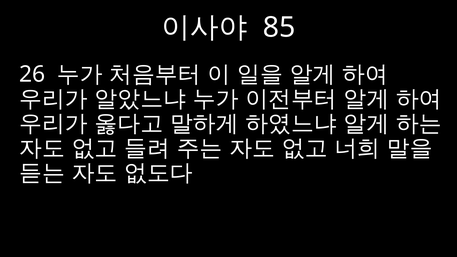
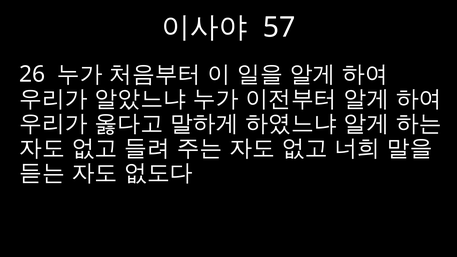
85: 85 -> 57
